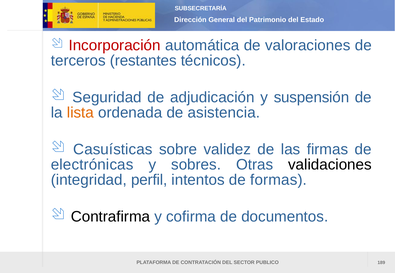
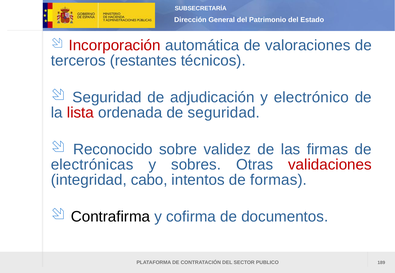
suspensión: suspensión -> electrónico
lista colour: orange -> red
de asistencia: asistencia -> seguridad
Casuísticas: Casuísticas -> Reconocido
validaciones colour: black -> red
perfil: perfil -> cabo
